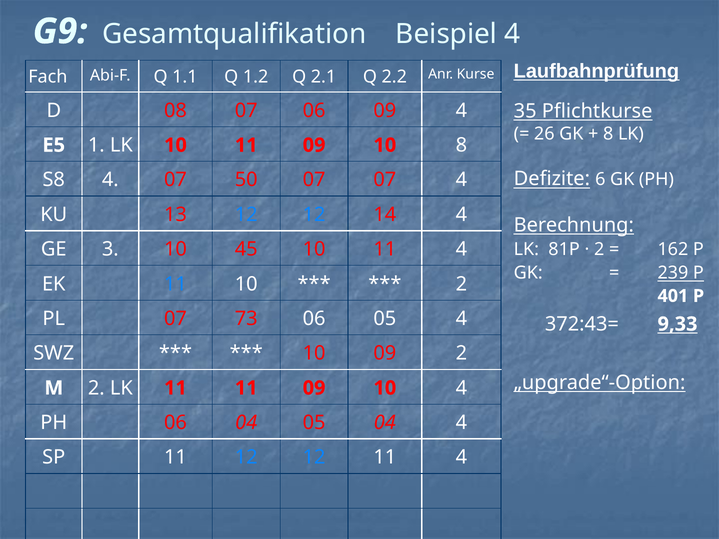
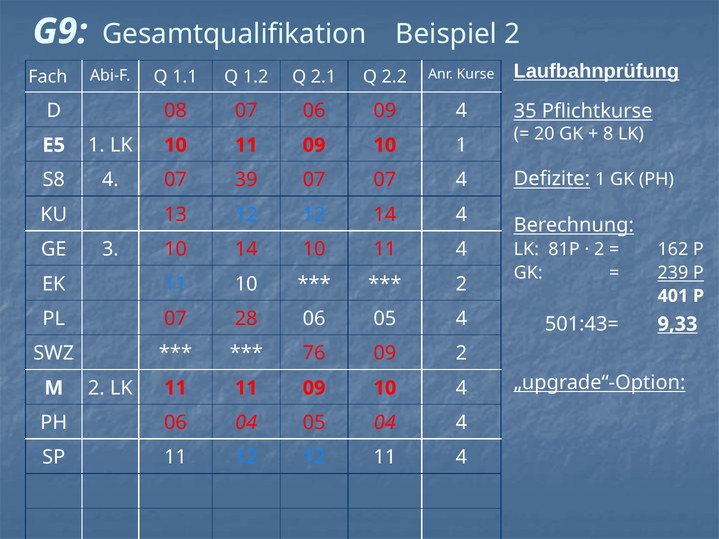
Beispiel 4: 4 -> 2
26: 26 -> 20
10 8: 8 -> 1
Defizite 6: 6 -> 1
50: 50 -> 39
10 45: 45 -> 14
73: 73 -> 28
372:43=: 372:43= -> 501:43=
10 at (314, 353): 10 -> 76
